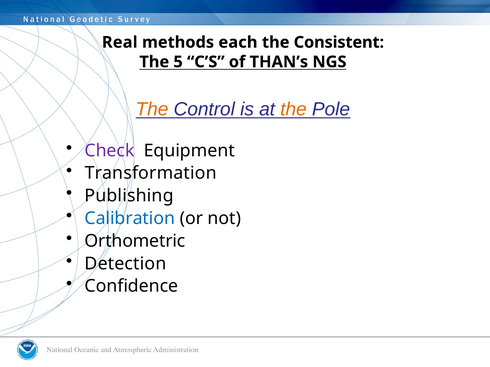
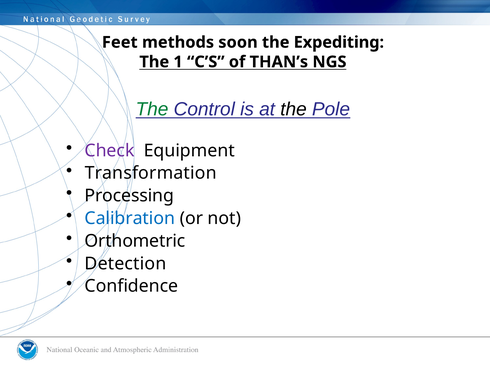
Real: Real -> Feet
each: each -> soon
Consistent: Consistent -> Expediting
5: 5 -> 1
The at (152, 110) colour: orange -> green
the at (293, 110) colour: orange -> black
Publishing: Publishing -> Processing
